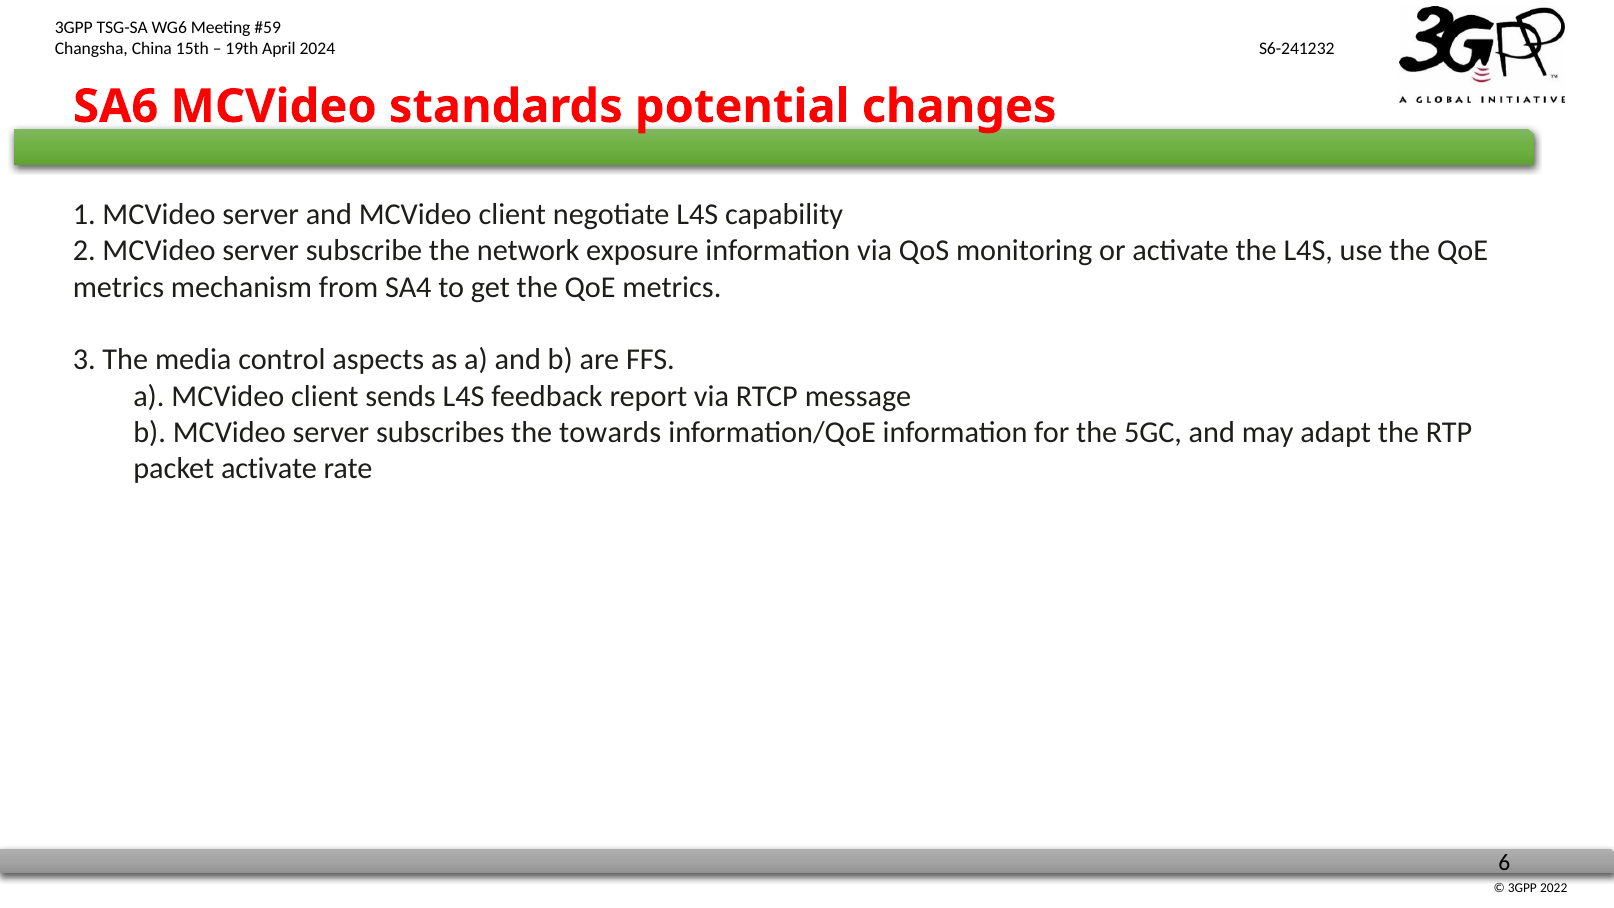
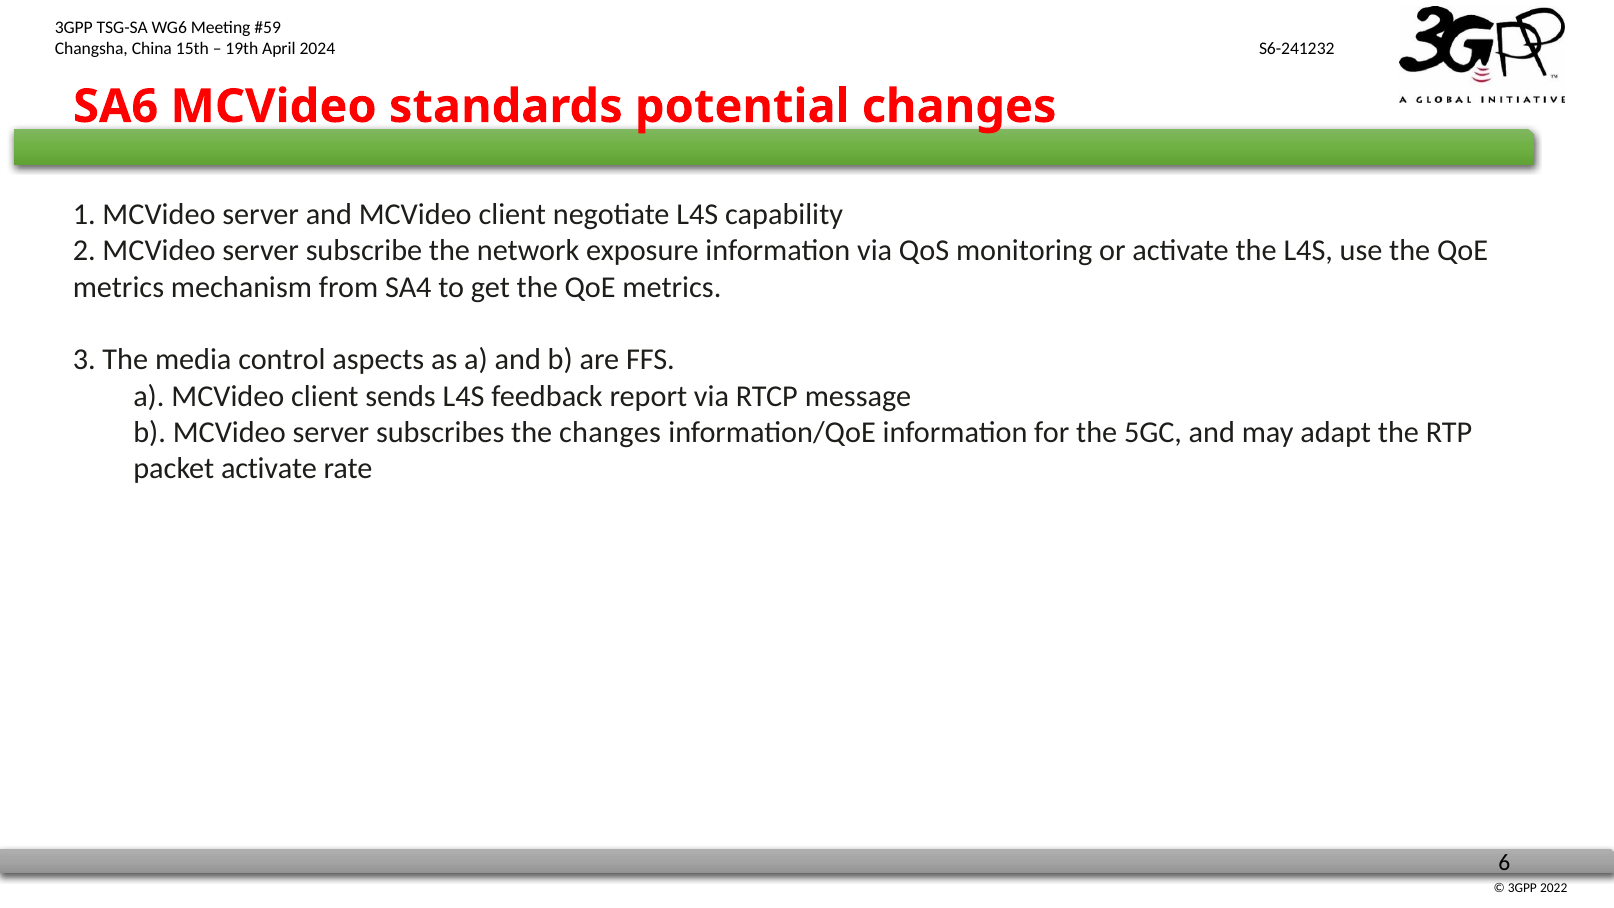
the towards: towards -> changes
